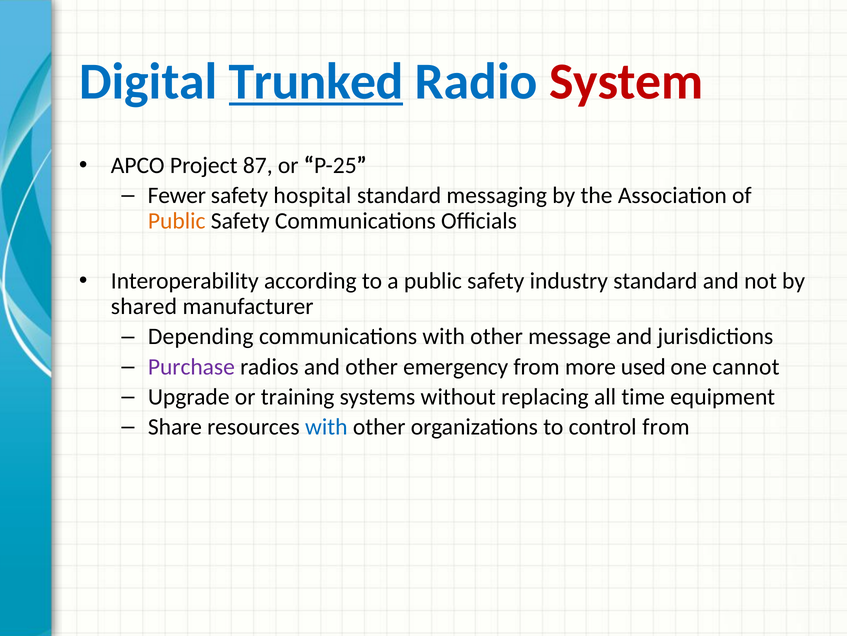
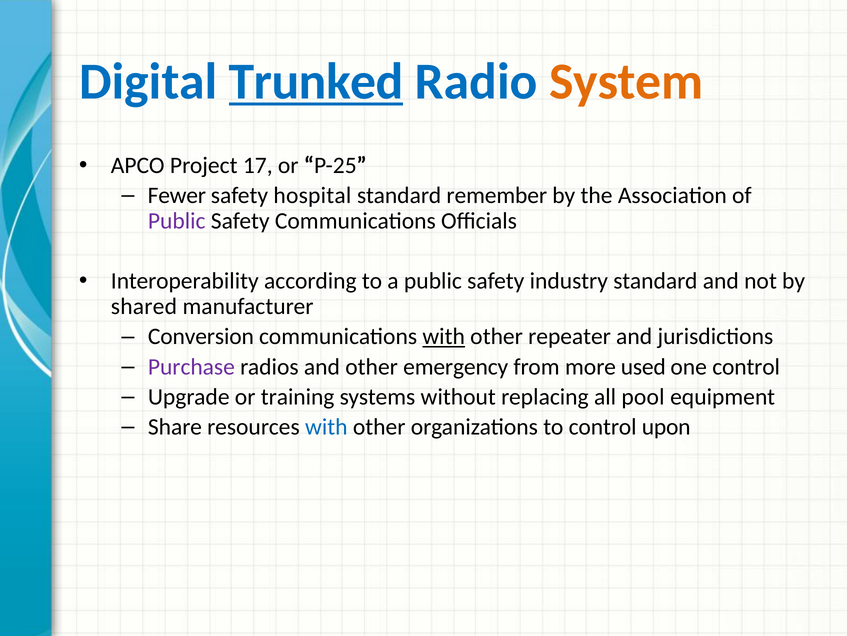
System colour: red -> orange
87: 87 -> 17
messaging: messaging -> remember
Public at (177, 221) colour: orange -> purple
Depending: Depending -> Conversion
with at (444, 336) underline: none -> present
message: message -> repeater
one cannot: cannot -> control
time: time -> pool
control from: from -> upon
